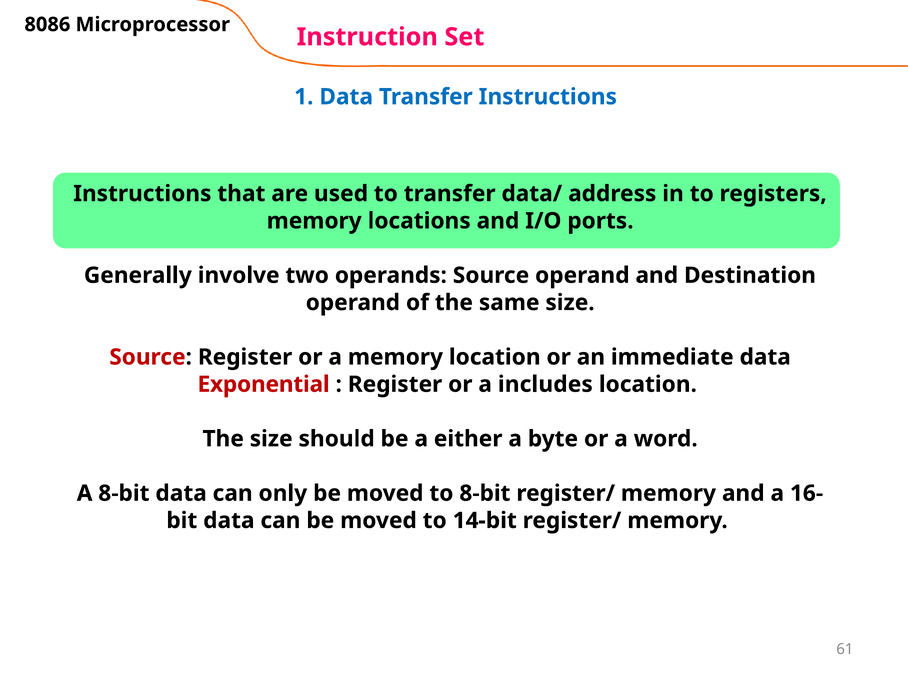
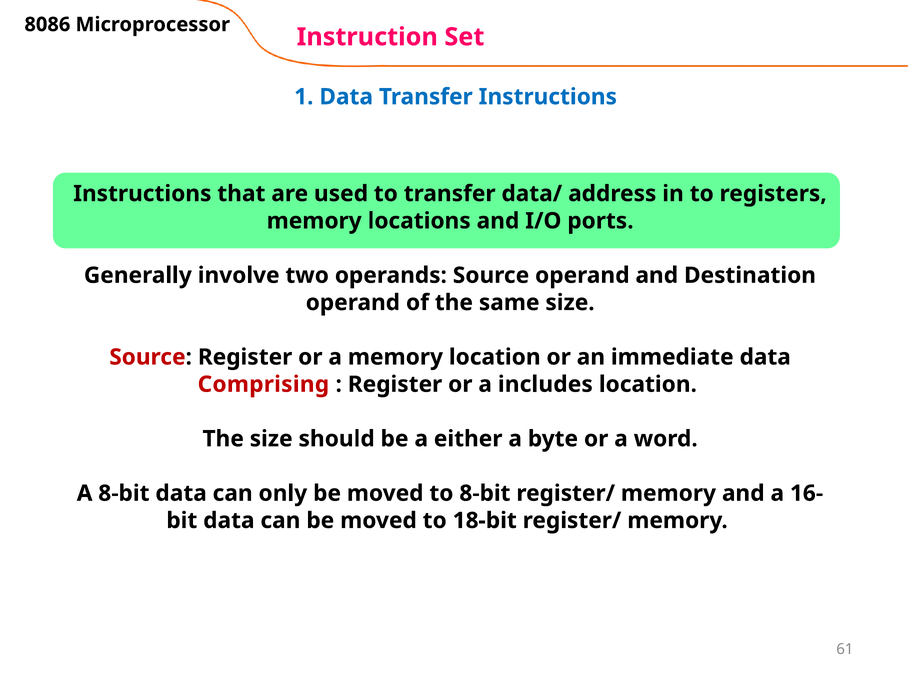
Exponential: Exponential -> Comprising
14-bit: 14-bit -> 18-bit
